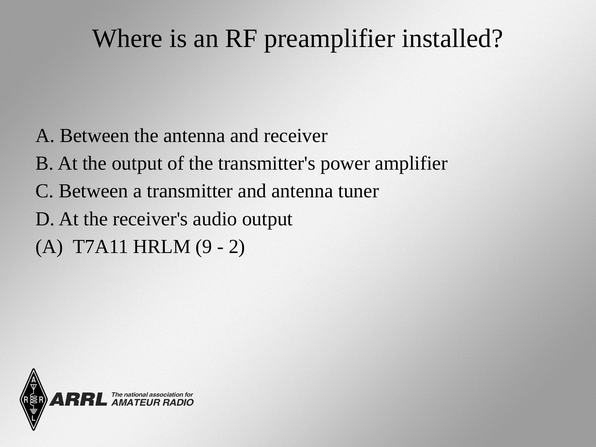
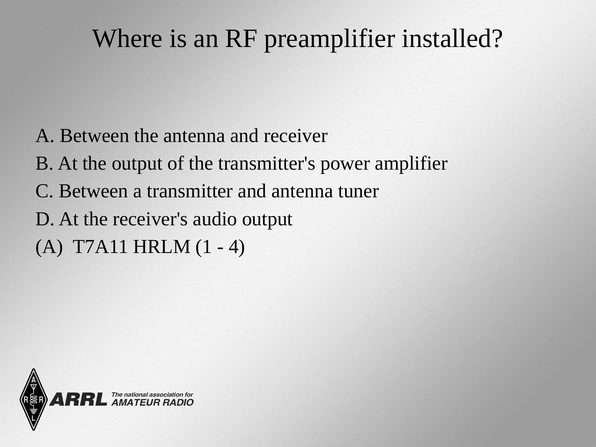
9: 9 -> 1
2: 2 -> 4
